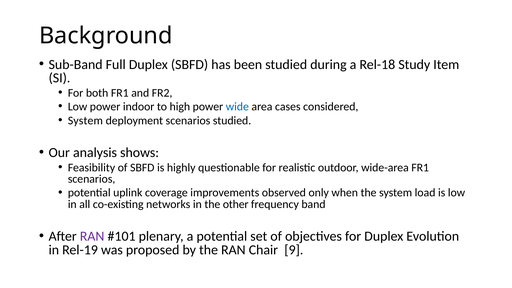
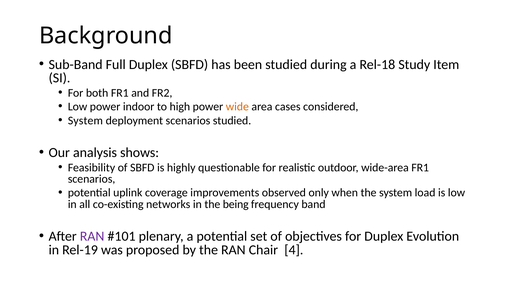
wide colour: blue -> orange
other: other -> being
9: 9 -> 4
